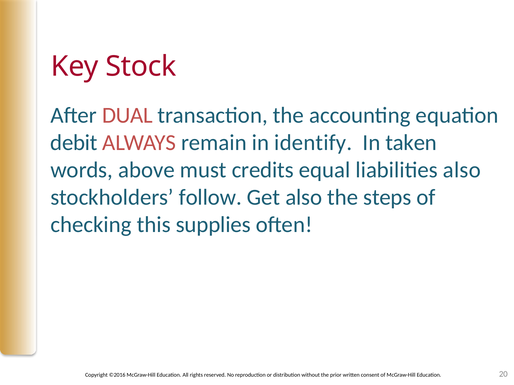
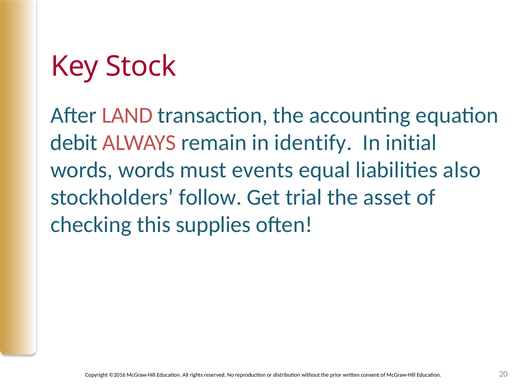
DUAL: DUAL -> LAND
taken: taken -> initial
words above: above -> words
credits: credits -> events
Get also: also -> trial
steps: steps -> asset
